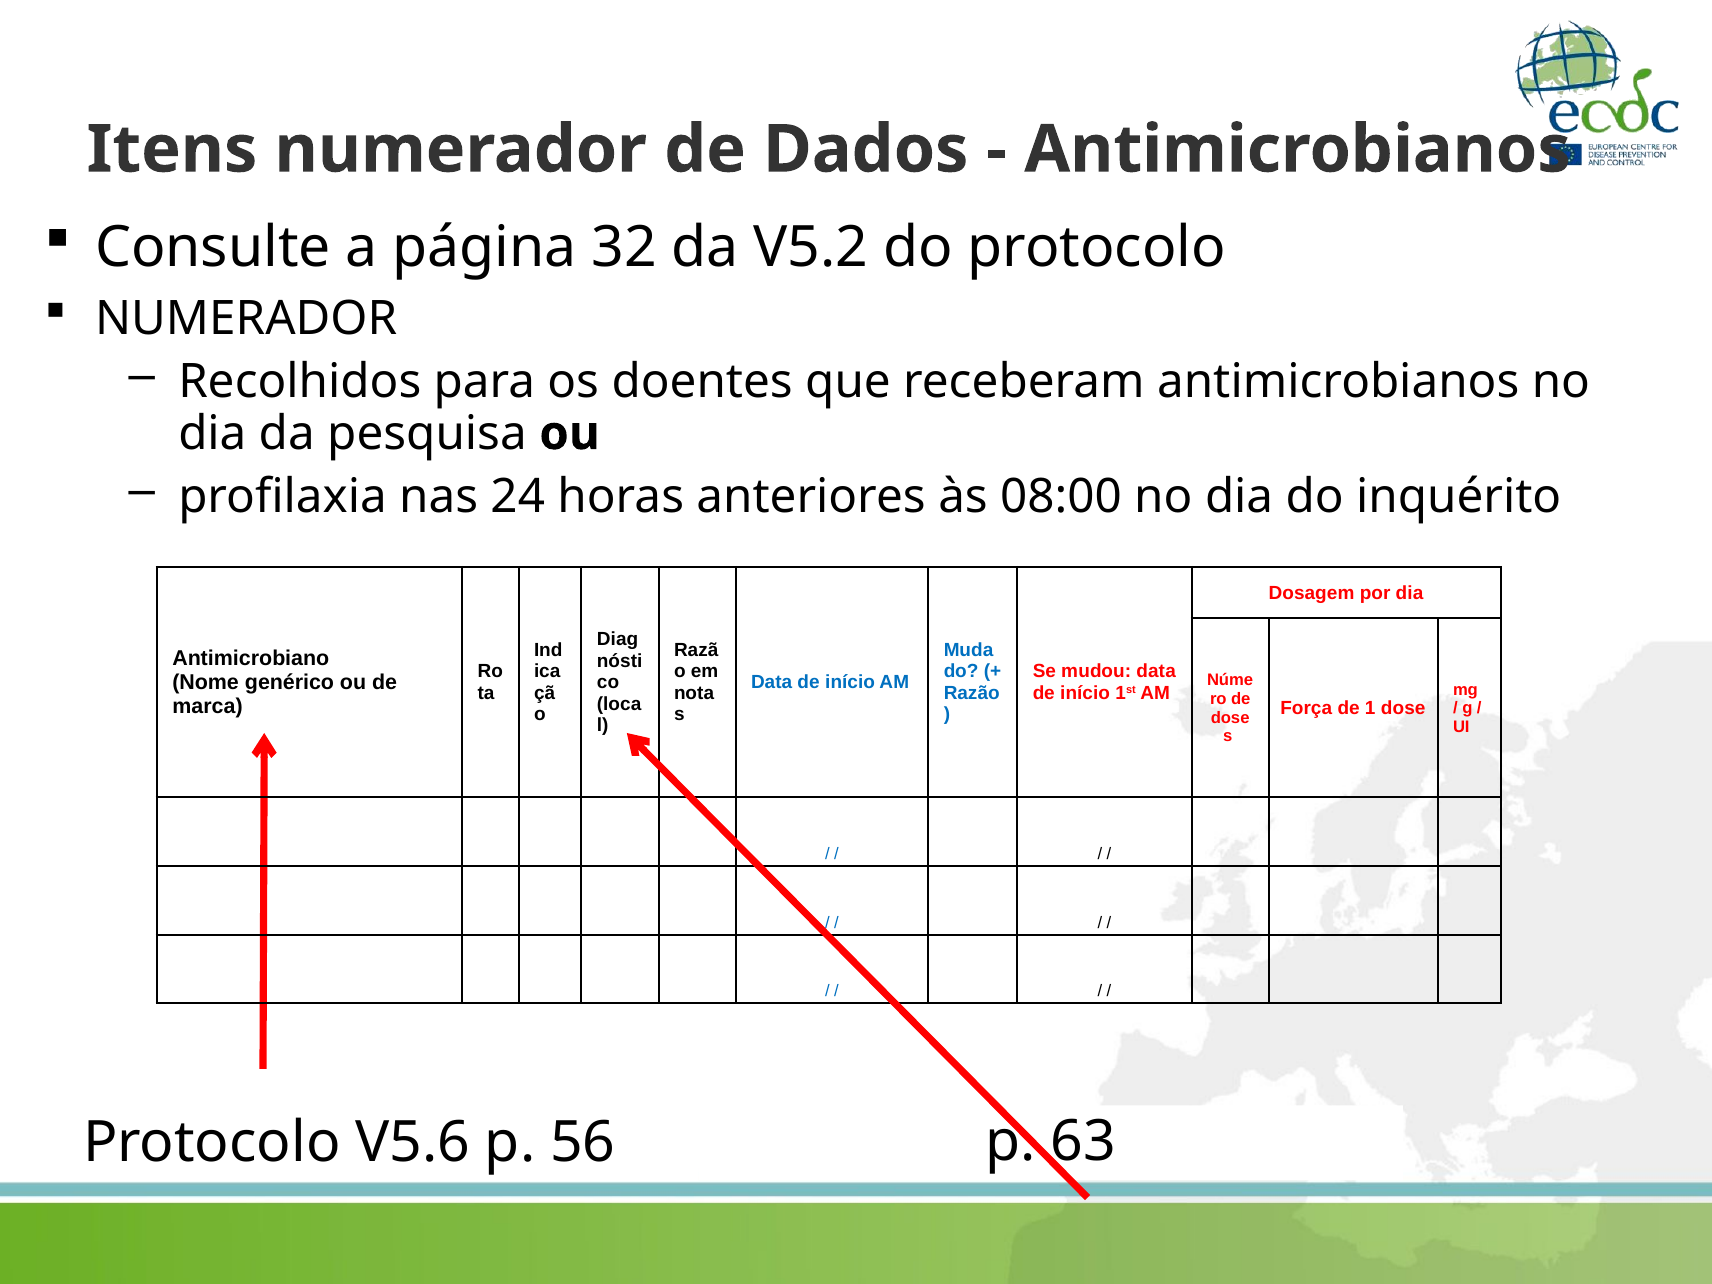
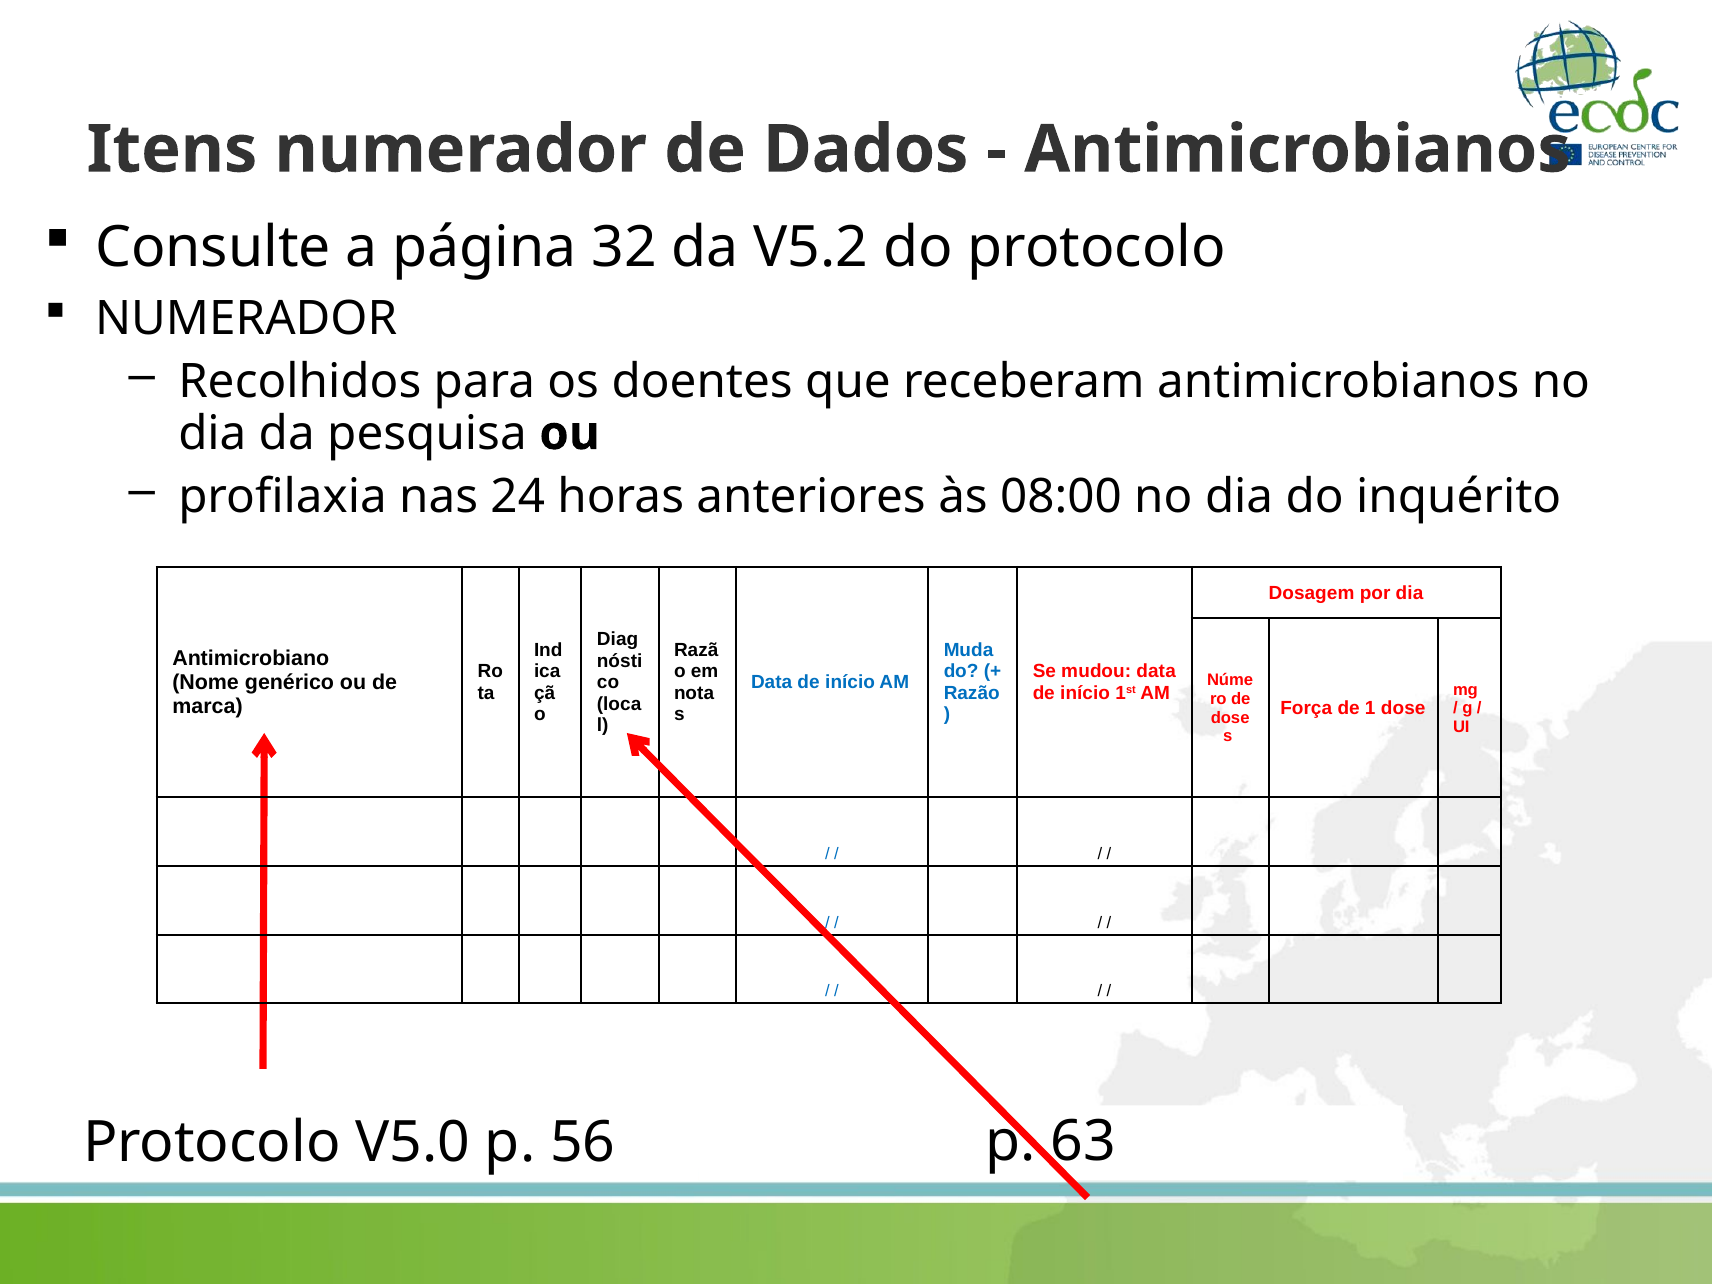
V5.6: V5.6 -> V5.0
